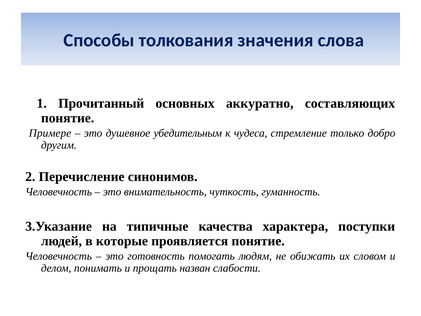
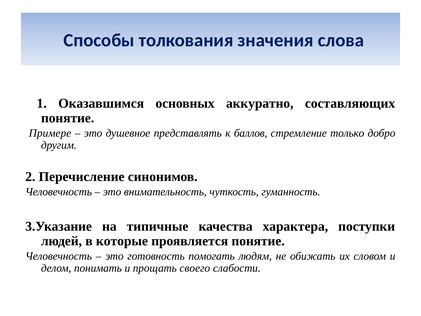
Прочитанный: Прочитанный -> Оказавшимся
убедительным: убедительным -> представлять
чудеса: чудеса -> баллов
назван: назван -> своего
